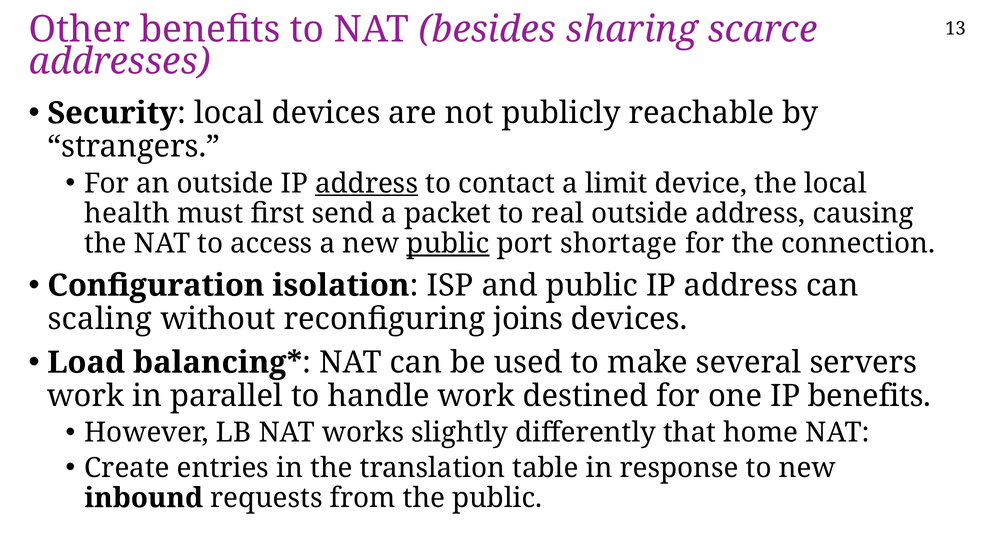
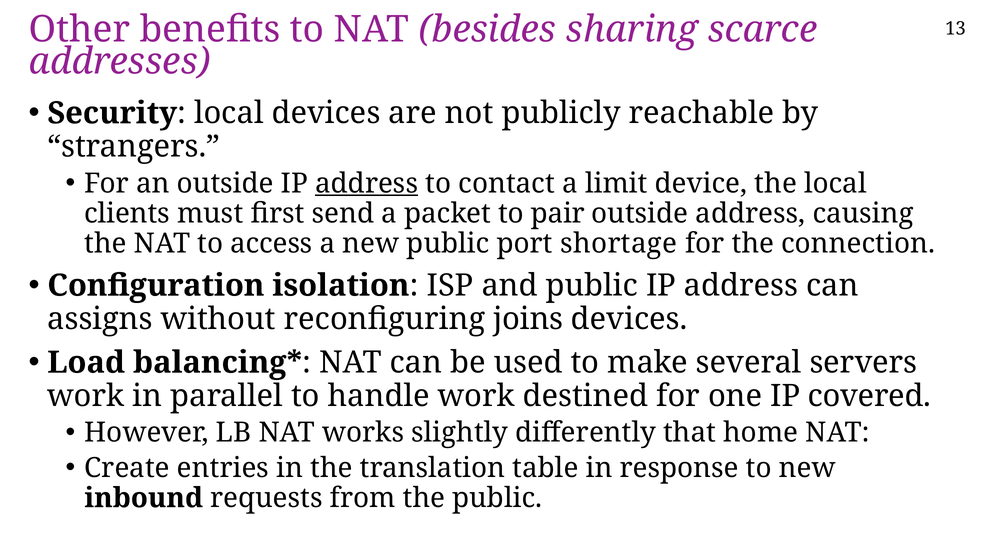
health: health -> clients
real: real -> pair
public at (448, 244) underline: present -> none
scaling: scaling -> assigns
IP benefits: benefits -> covered
